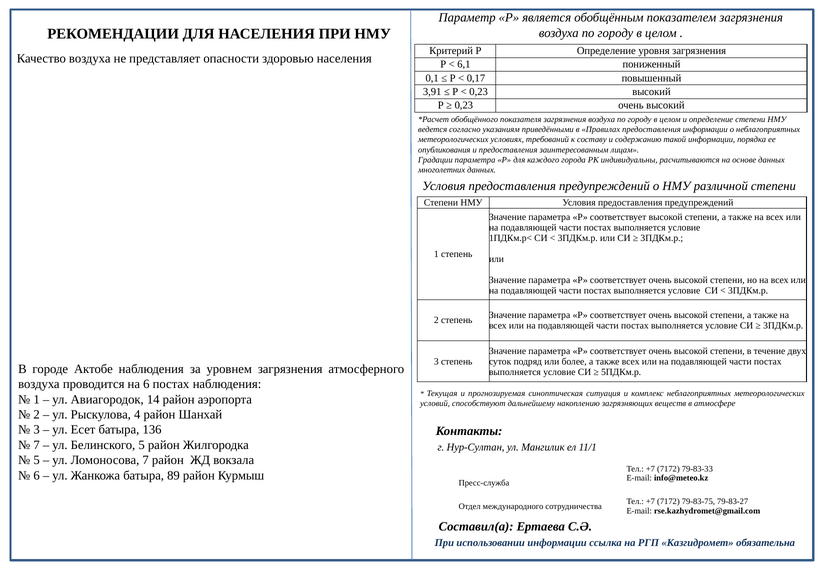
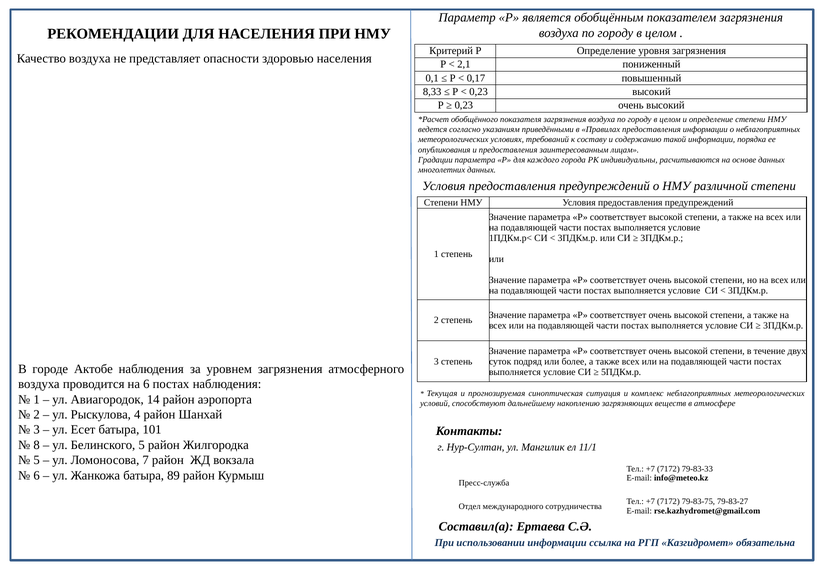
6,1: 6,1 -> 2,1
3,91: 3,91 -> 8,33
136: 136 -> 101
7 at (37, 445): 7 -> 8
